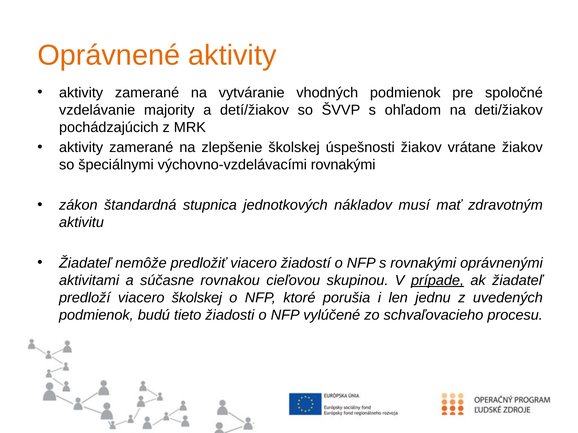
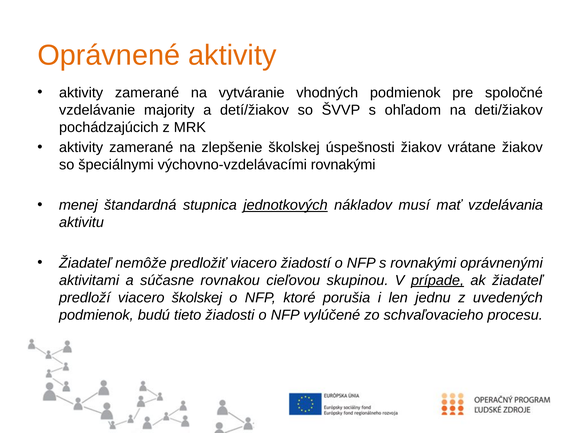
zákon: zákon -> menej
jednotkových underline: none -> present
zdravotným: zdravotným -> vzdelávania
